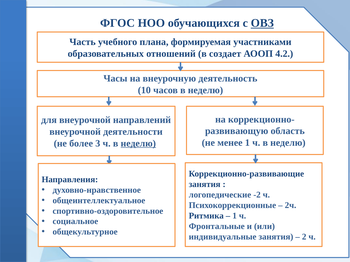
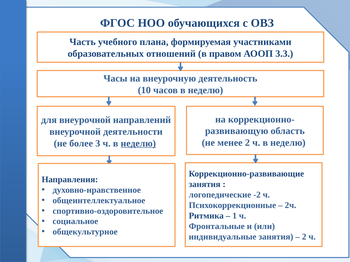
ОВЗ at (262, 23) underline: present -> none
создает: создает -> правом
4.2: 4.2 -> 3.3
менее 1: 1 -> 2
